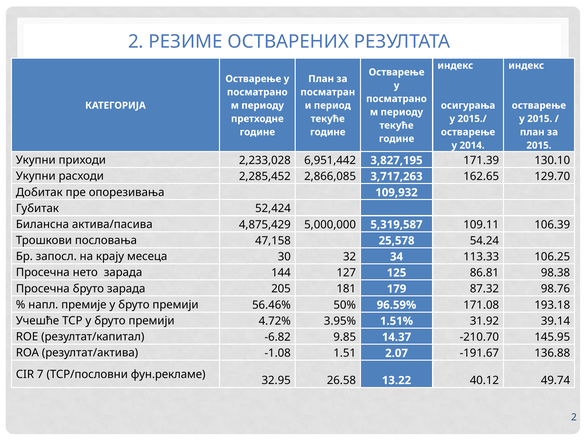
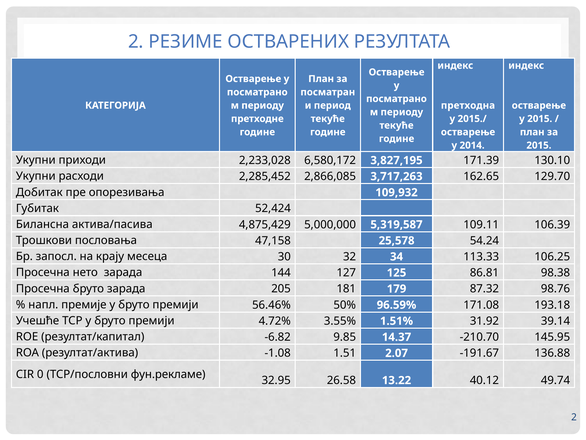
осигурања: осигурања -> претходна
6,951,442: 6,951,442 -> 6,580,172
3.95%: 3.95% -> 3.55%
7: 7 -> 0
